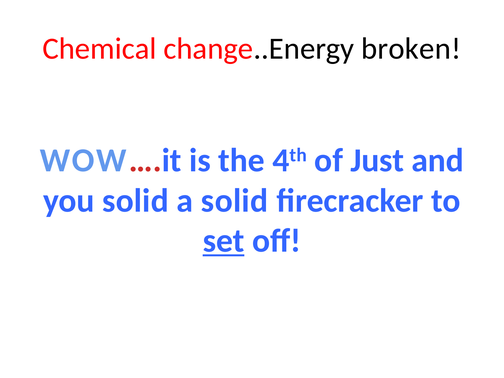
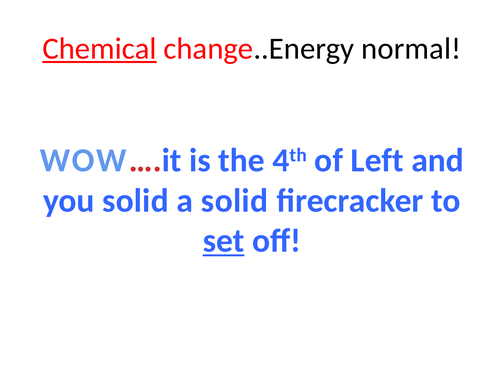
Chemical underline: none -> present
broken: broken -> normal
Just: Just -> Left
